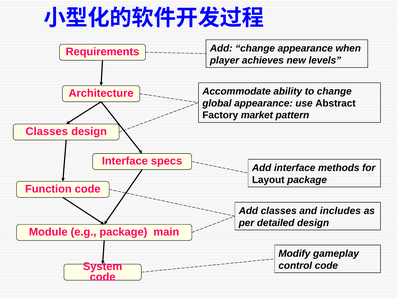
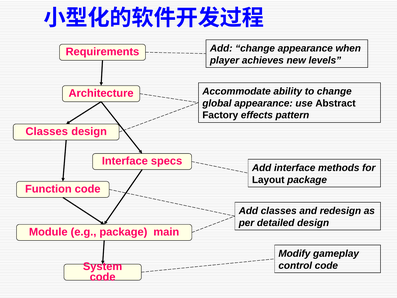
market: market -> effects
includes: includes -> redesign
